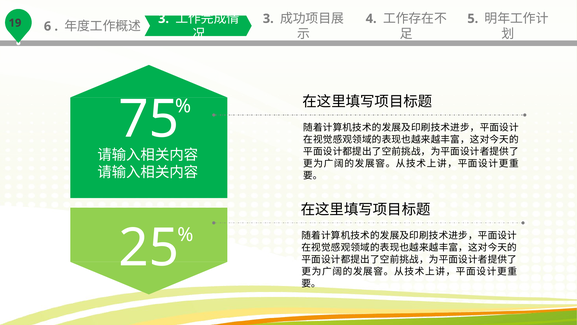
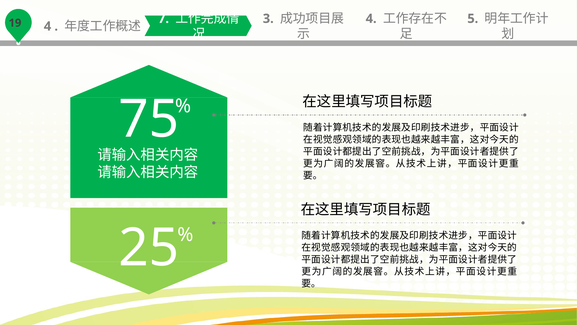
6 at (48, 26): 6 -> 4
3 at (164, 19): 3 -> 7
